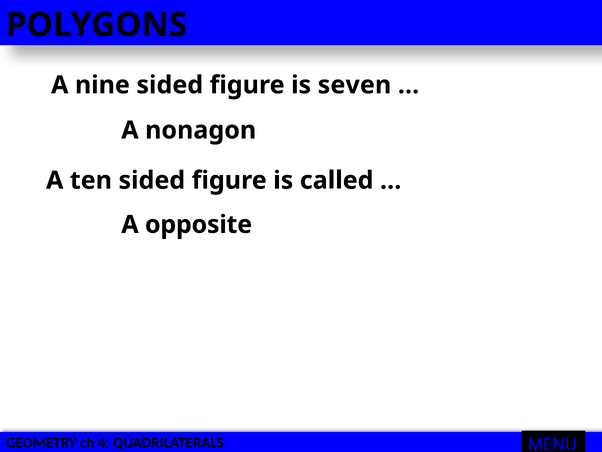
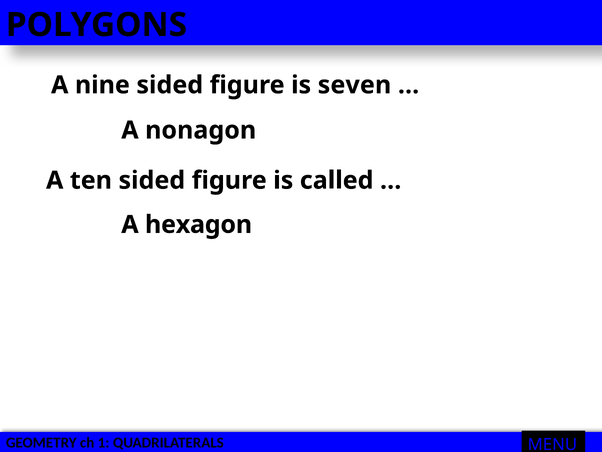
opposite: opposite -> hexagon
4: 4 -> 1
